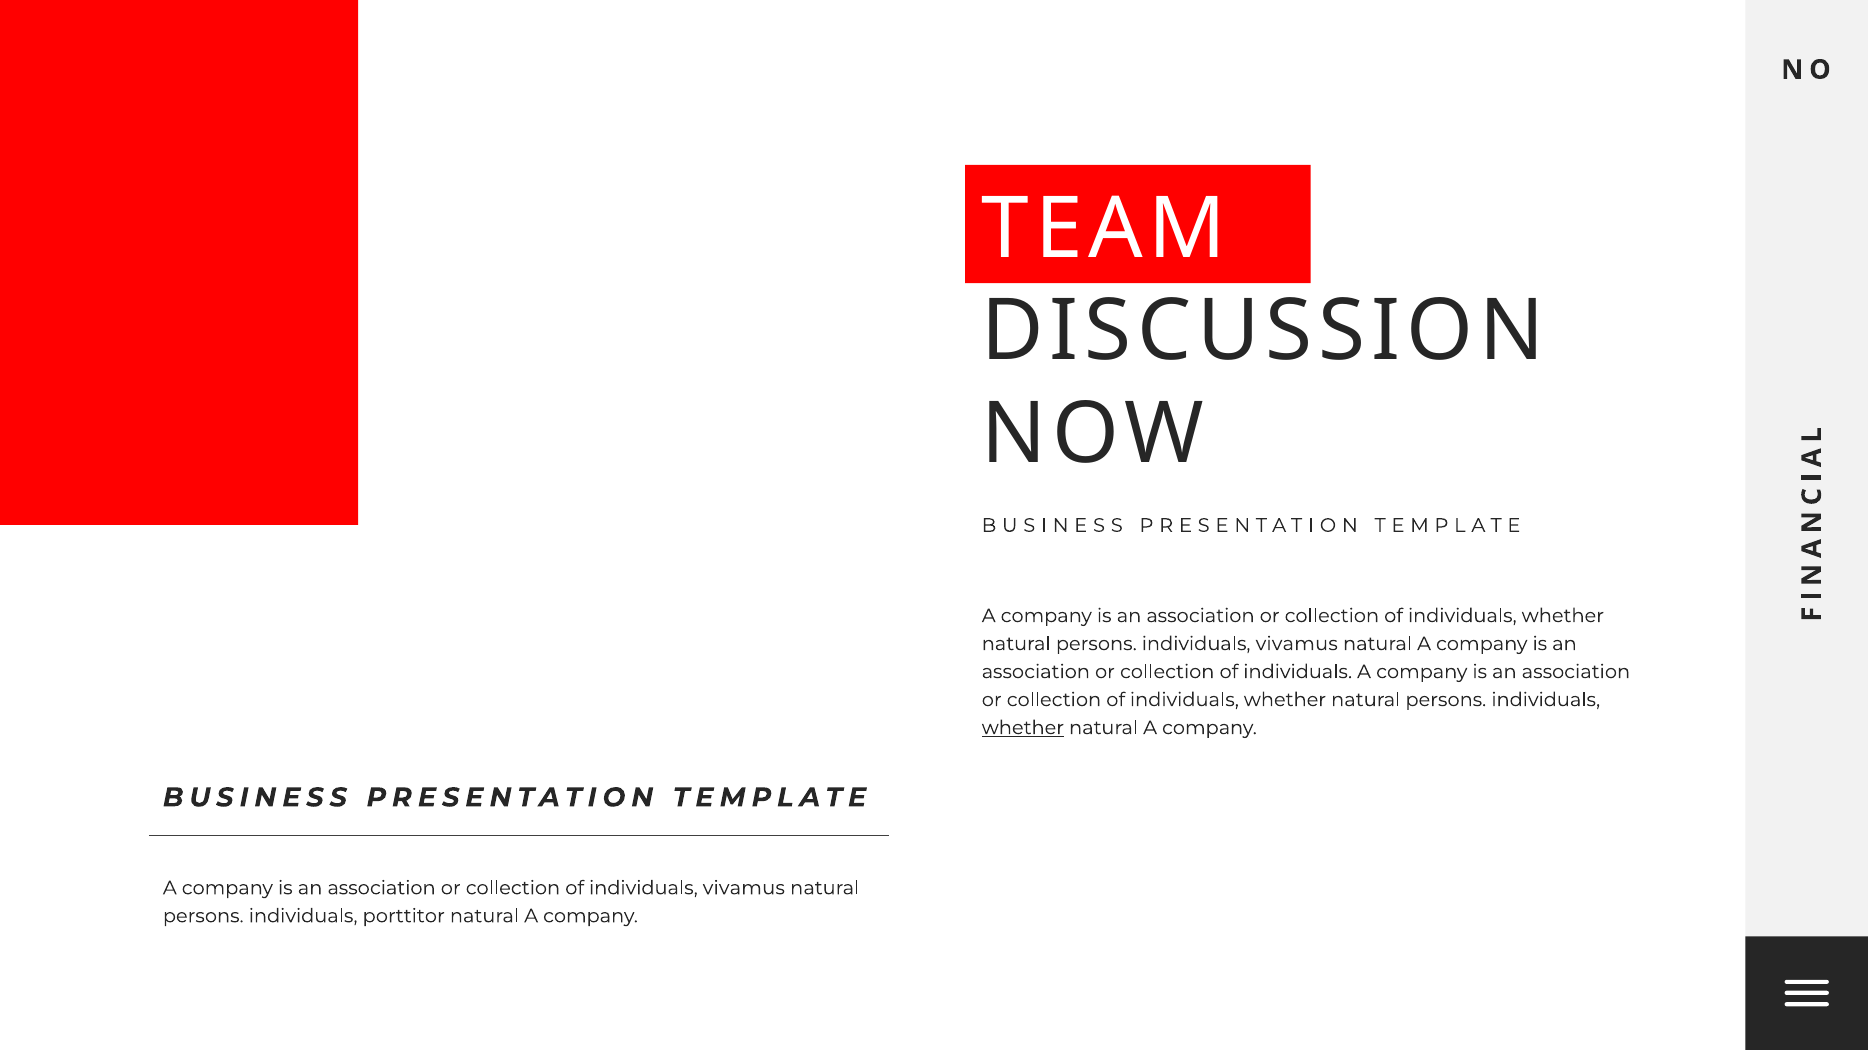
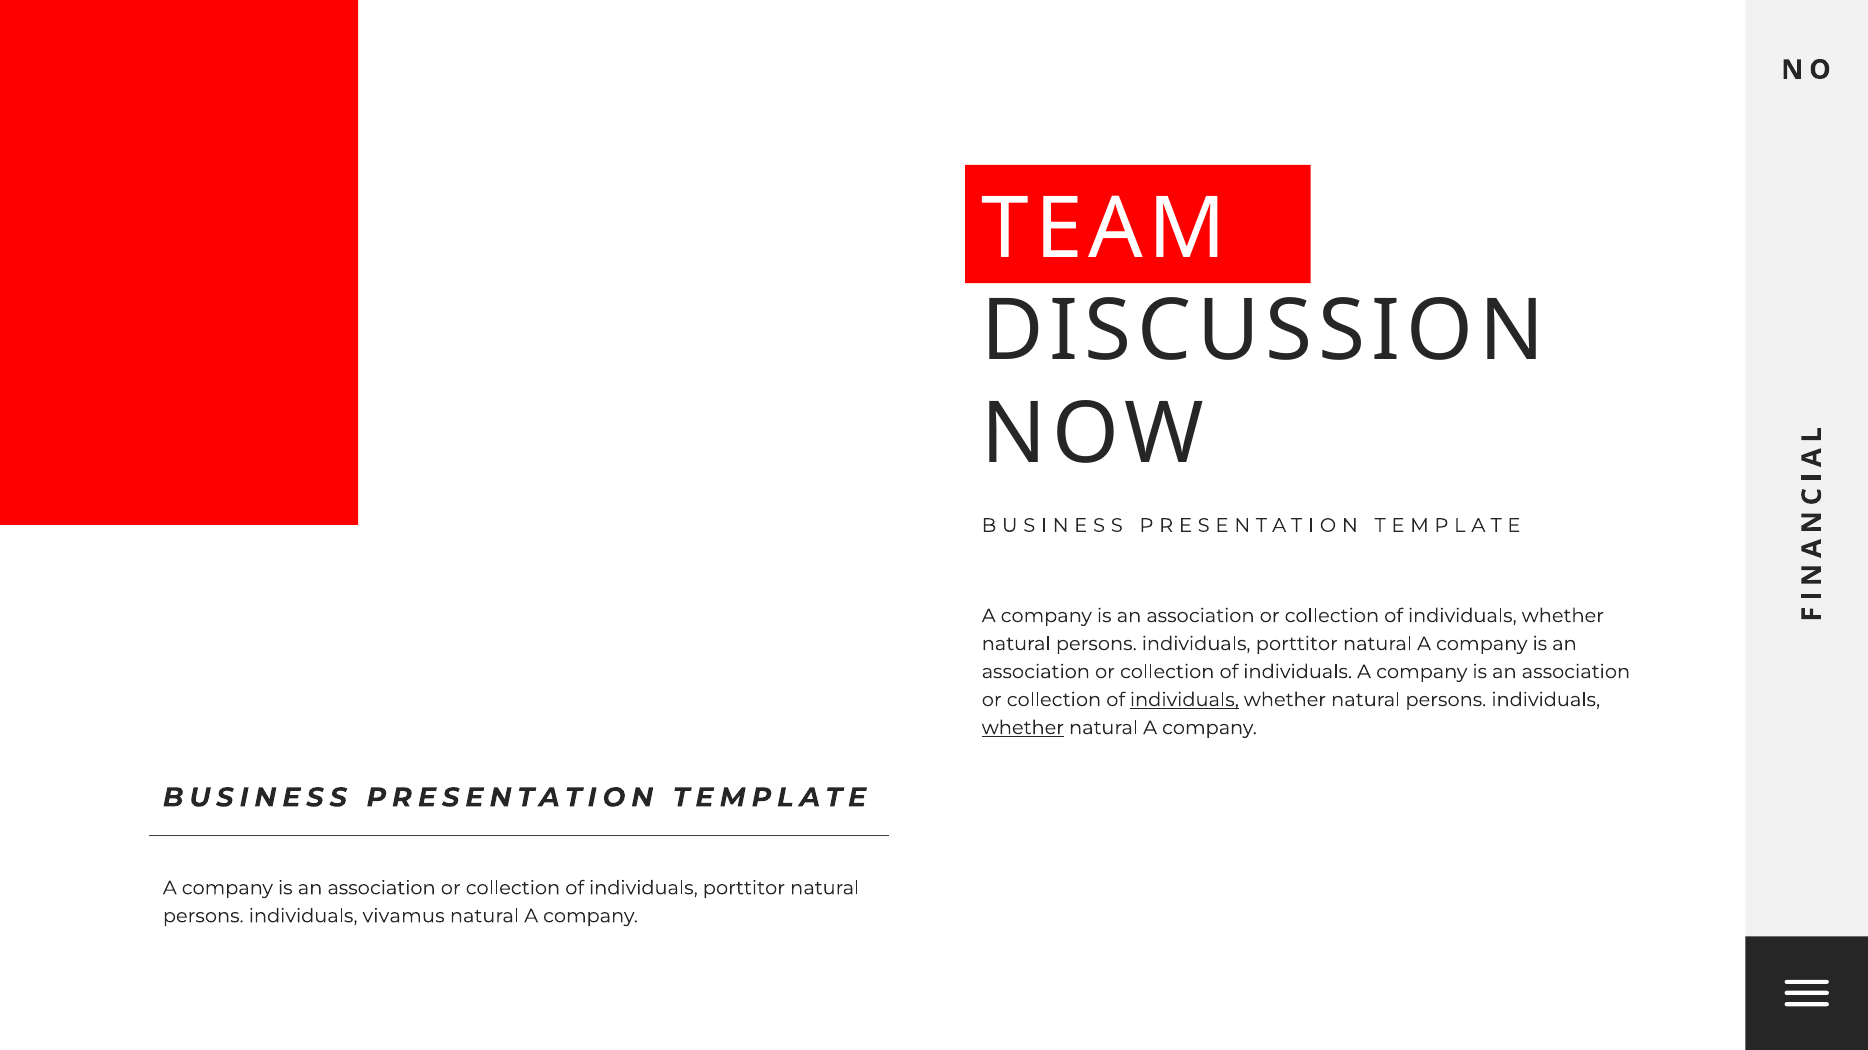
persons individuals vivamus: vivamus -> porttitor
individuals at (1184, 700) underline: none -> present
of individuals vivamus: vivamus -> porttitor
porttitor: porttitor -> vivamus
